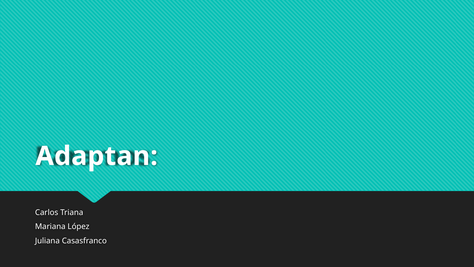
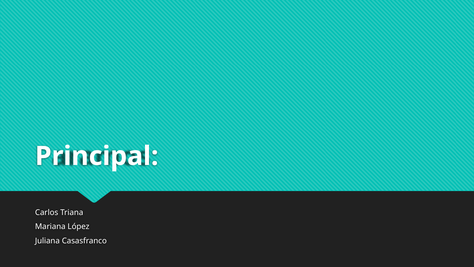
Adaptan: Adaptan -> Principal
